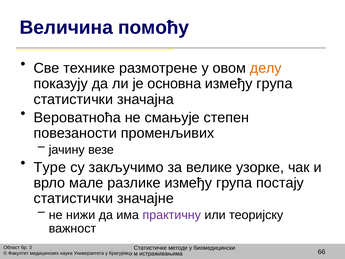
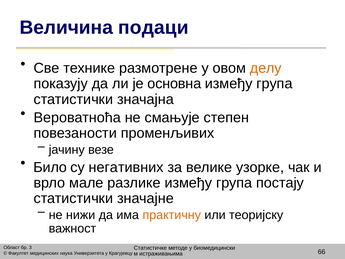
помоћу: помоћу -> подаци
Type: Type -> Било
закључимо: закључимо -> негативних
практичну colour: purple -> orange
